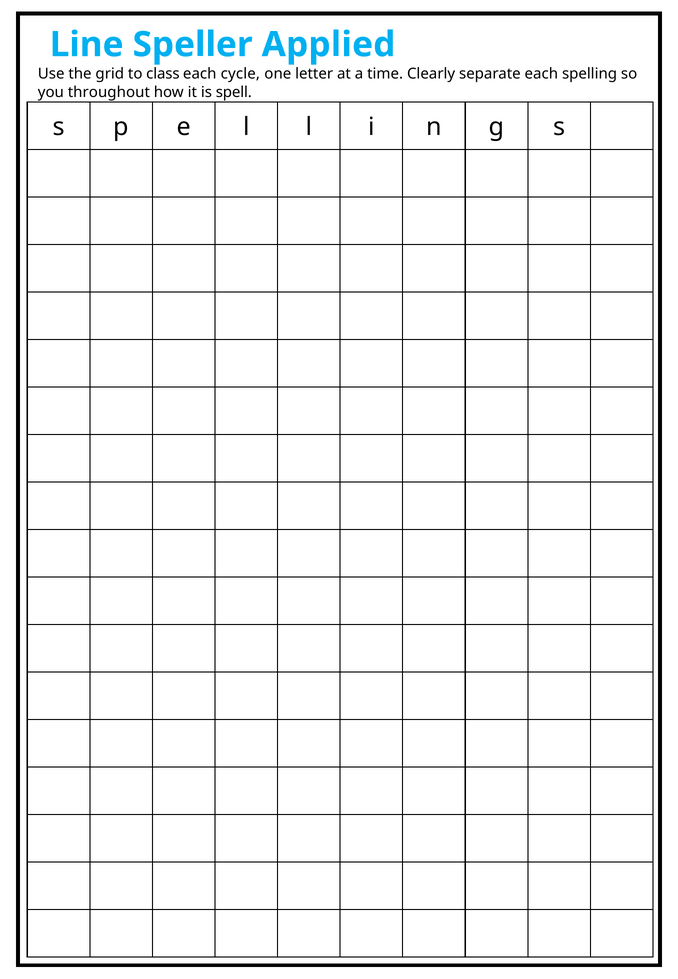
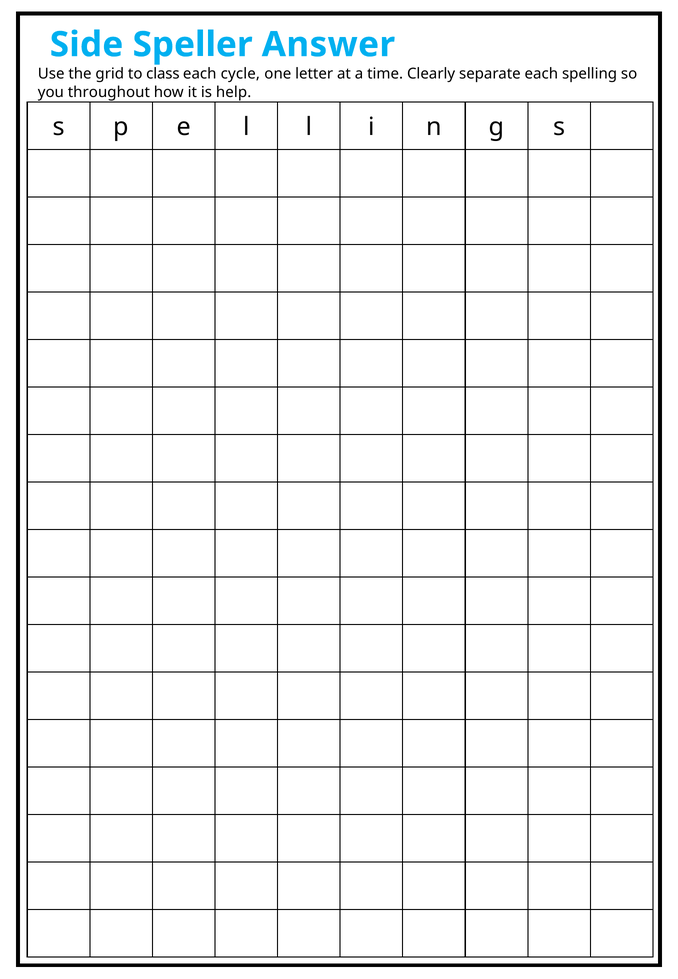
Line: Line -> Side
Applied: Applied -> Answer
spell: spell -> help
